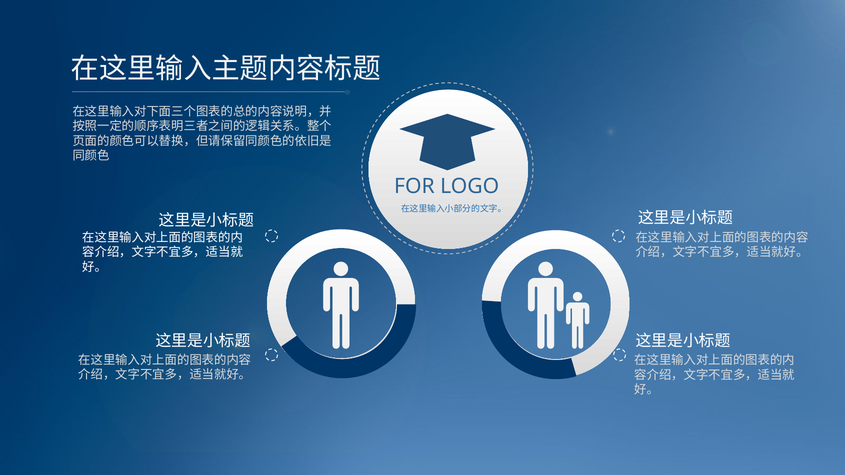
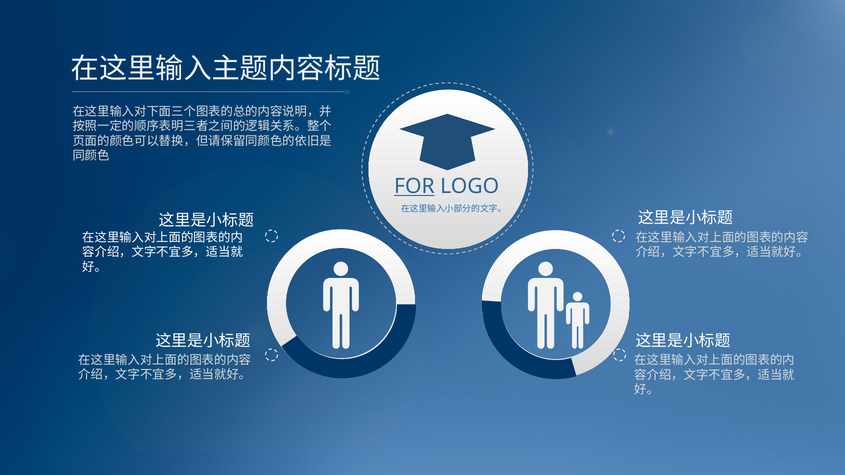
FOR underline: none -> present
